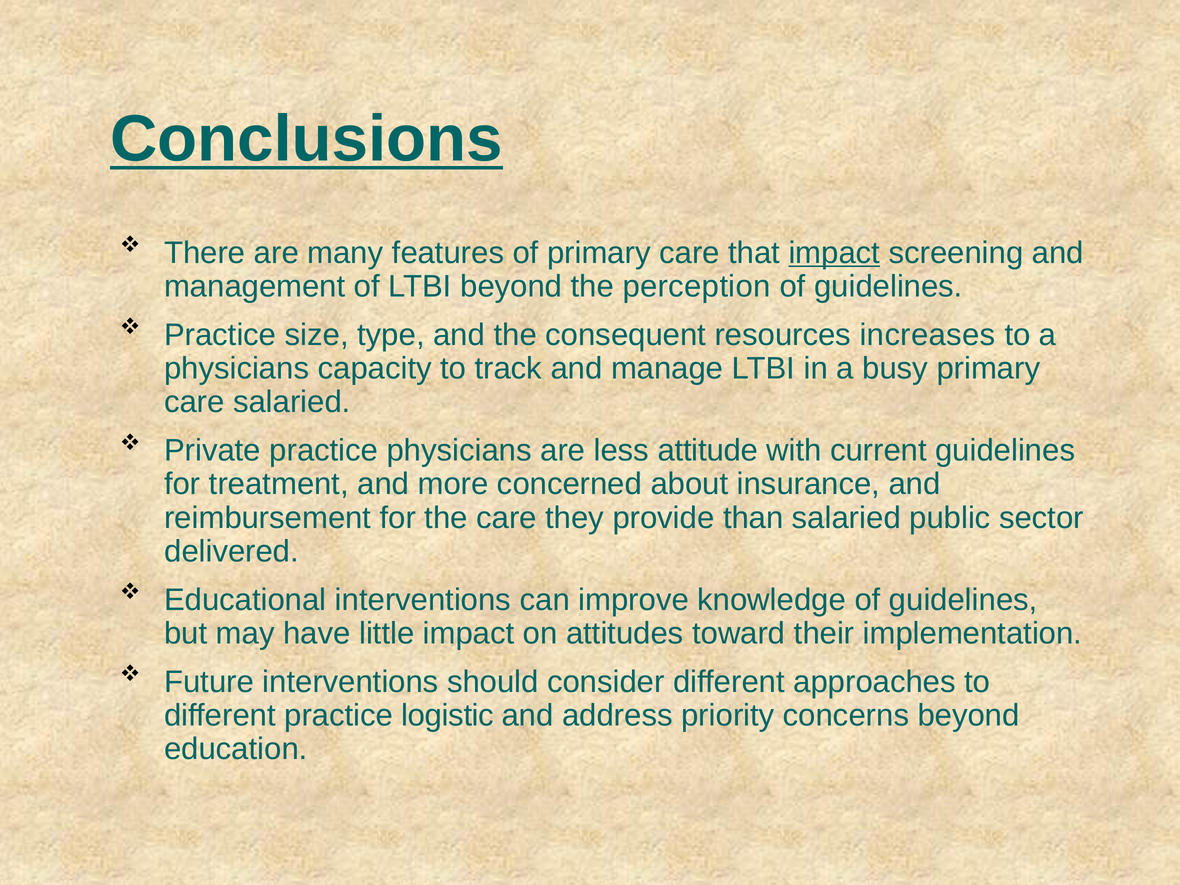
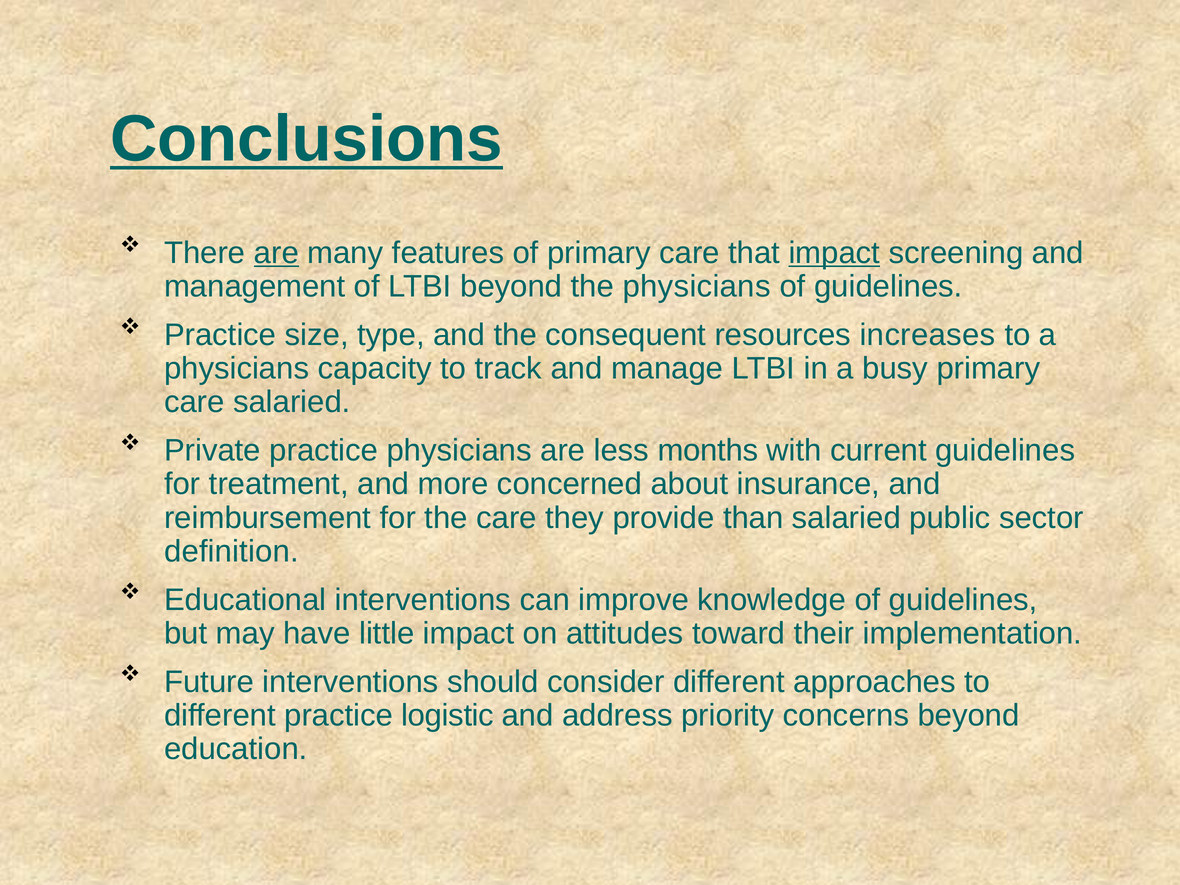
are at (276, 253) underline: none -> present
the perception: perception -> physicians
attitude: attitude -> months
delivered: delivered -> definition
